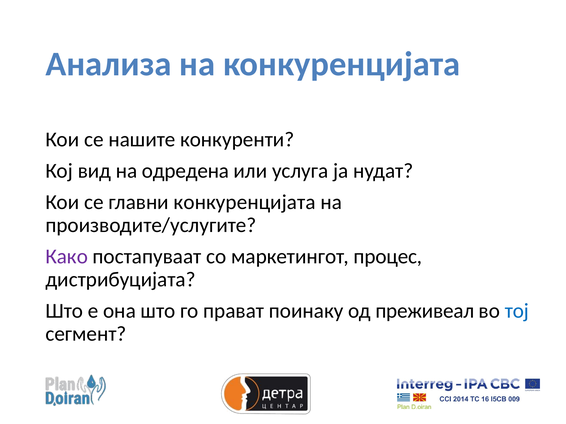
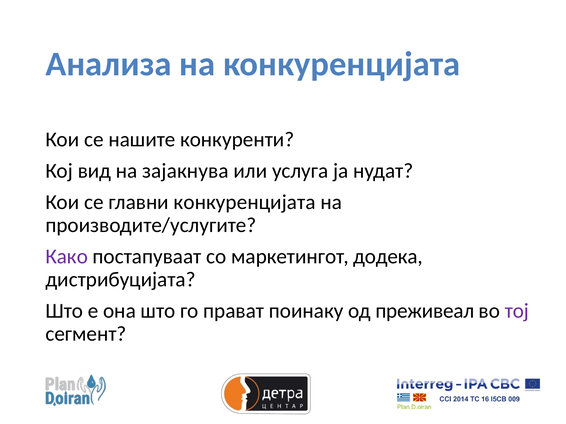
одредена: одредена -> зајакнува
процес: процес -> додека
тој colour: blue -> purple
